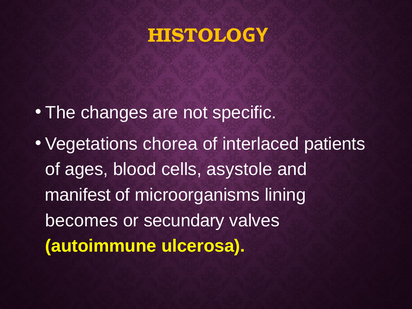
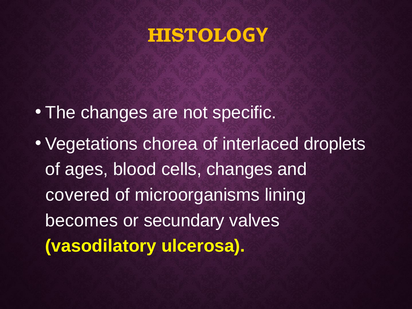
patients: patients -> droplets
cells asystole: asystole -> changes
manifest: manifest -> covered
autoimmune: autoimmune -> vasodilatory
